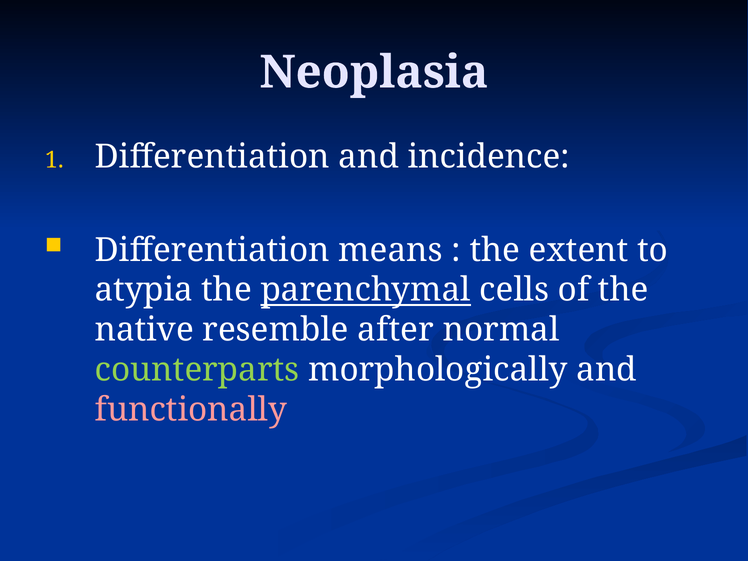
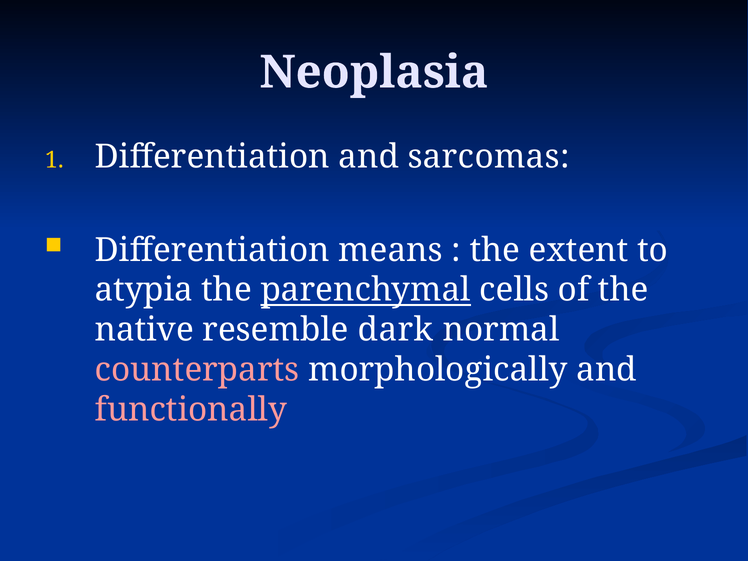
incidence: incidence -> sarcomas
after: after -> dark
counterparts colour: light green -> pink
